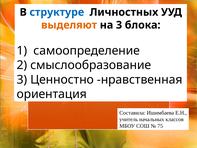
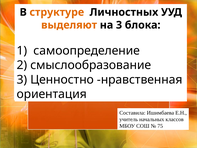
структуре colour: blue -> orange
